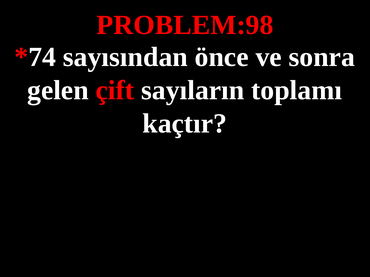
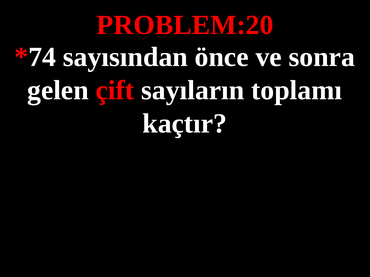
PROBLEM:98: PROBLEM:98 -> PROBLEM:20
